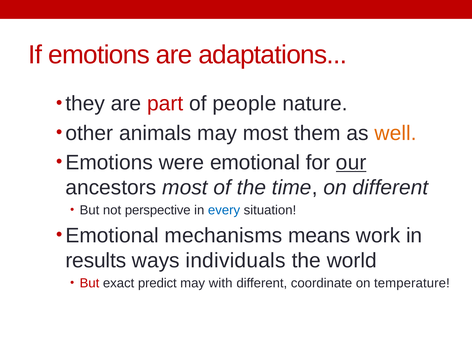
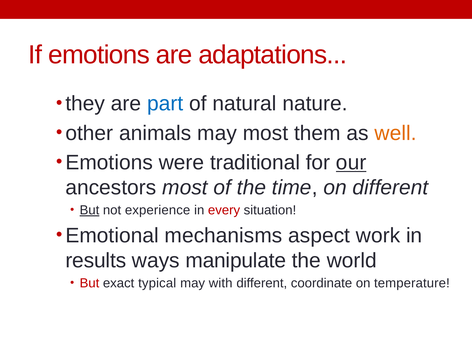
part colour: red -> blue
people: people -> natural
were emotional: emotional -> traditional
But at (89, 210) underline: none -> present
perspective: perspective -> experience
every colour: blue -> red
means: means -> aspect
individuals: individuals -> manipulate
predict: predict -> typical
